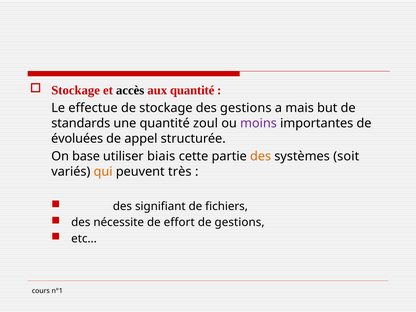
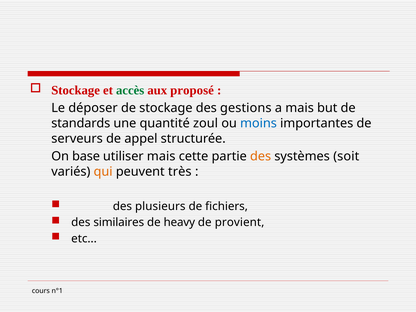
accès colour: black -> green
aux quantité: quantité -> proposé
effectue: effectue -> déposer
moins colour: purple -> blue
évoluées: évoluées -> serveurs
utiliser biais: biais -> mais
signifiant: signifiant -> plusieurs
nécessite: nécessite -> similaires
effort: effort -> heavy
de gestions: gestions -> provient
